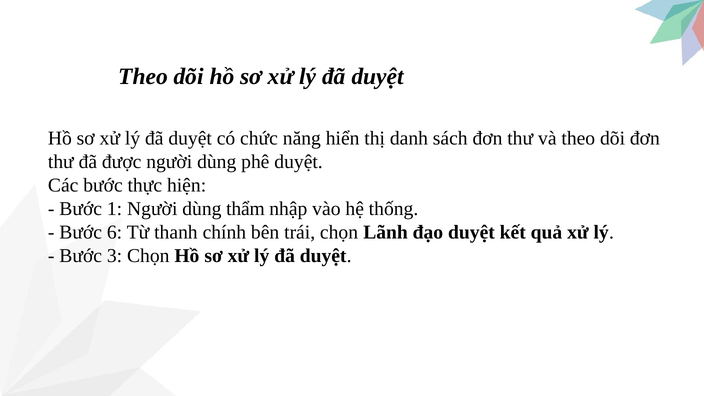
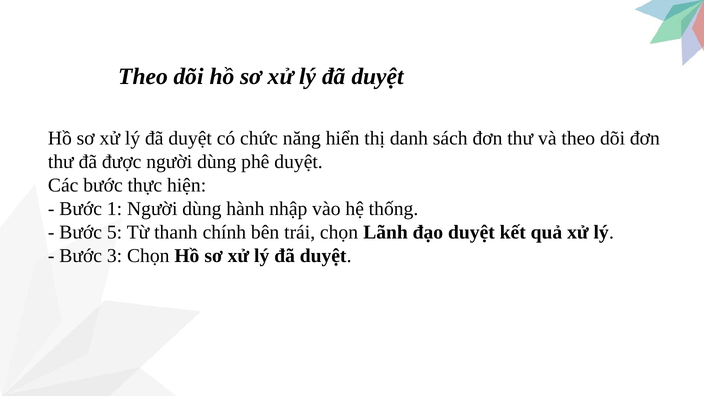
thẩm: thẩm -> hành
6: 6 -> 5
